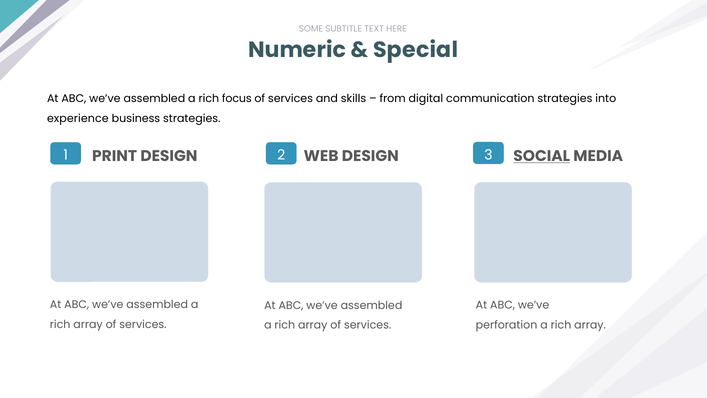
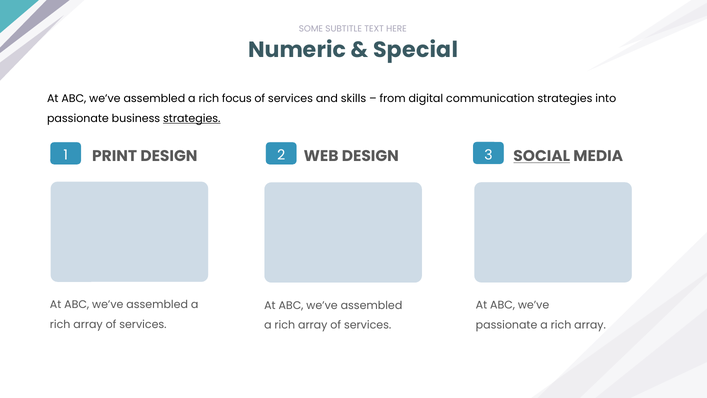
experience at (78, 118): experience -> passionate
strategies at (192, 118) underline: none -> present
perforation at (507, 325): perforation -> passionate
